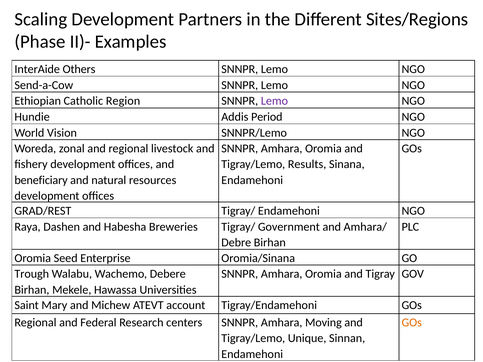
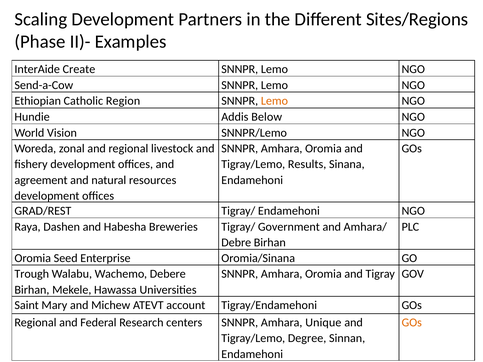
Others: Others -> Create
Lemo at (274, 101) colour: purple -> orange
Period: Period -> Below
beneficiary: beneficiary -> agreement
Moving: Moving -> Unique
Unique: Unique -> Degree
